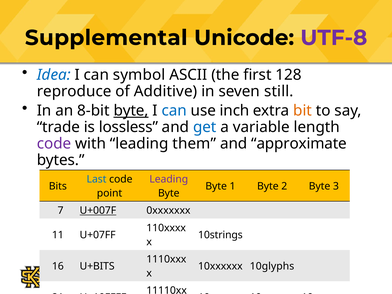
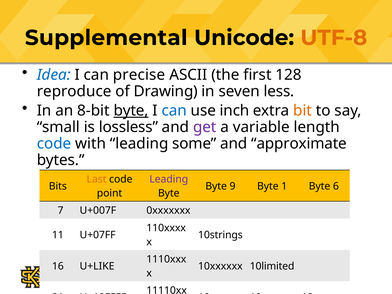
UTF-8 colour: purple -> orange
symbol: symbol -> precise
Additive: Additive -> Drawing
still: still -> less
trade: trade -> small
get colour: blue -> purple
code at (54, 144) colour: purple -> blue
them: them -> some
Last colour: blue -> orange
1: 1 -> 9
2: 2 -> 1
3: 3 -> 6
U+007F underline: present -> none
U+BITS: U+BITS -> U+LIKE
10glyphs: 10glyphs -> 10limited
